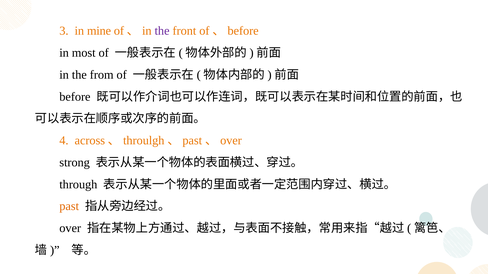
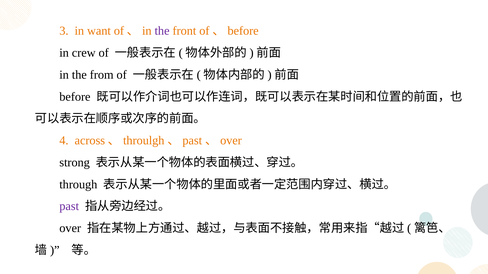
mine: mine -> want
most: most -> crew
past colour: orange -> purple
